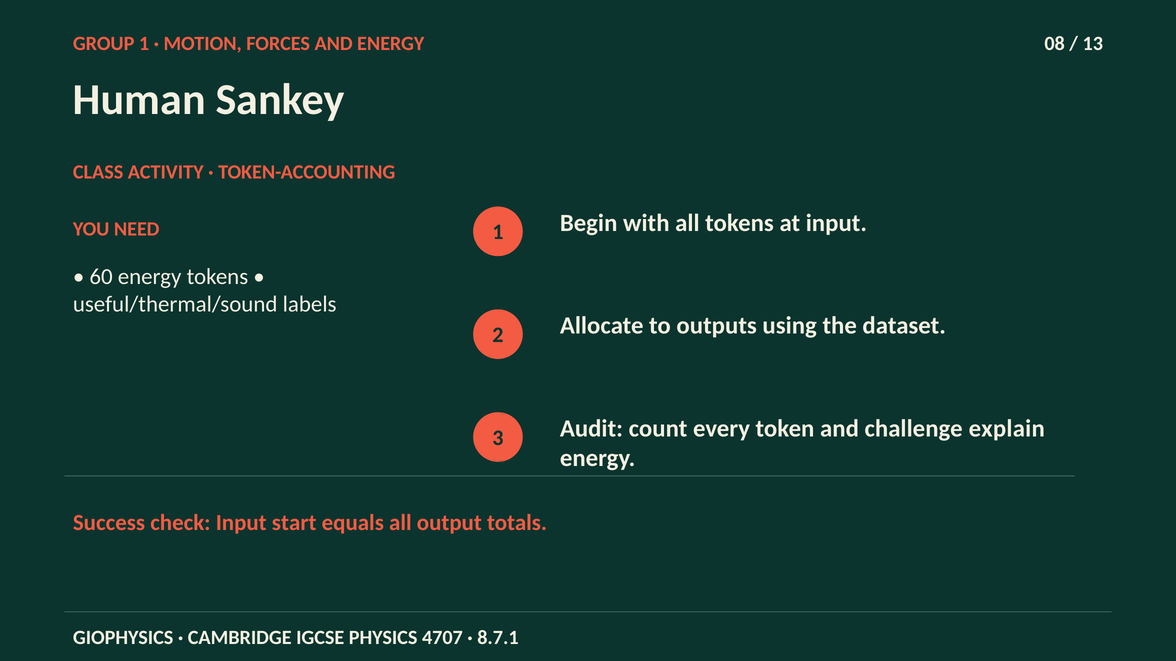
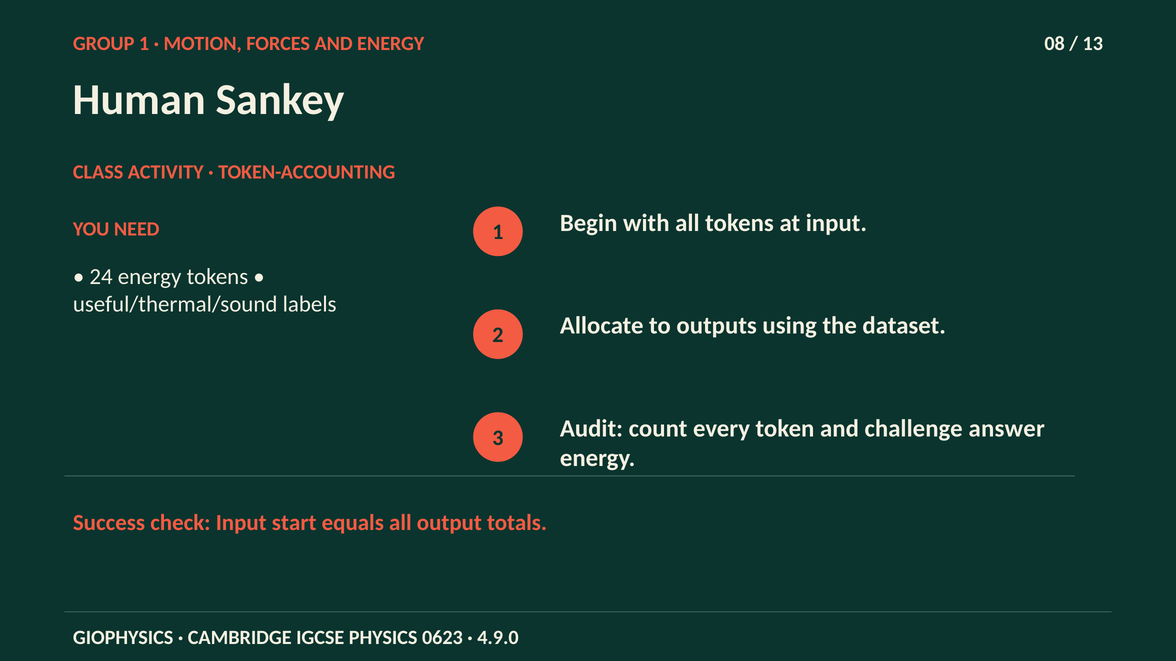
60: 60 -> 24
explain: explain -> answer
4707: 4707 -> 0623
8.7.1: 8.7.1 -> 4.9.0
